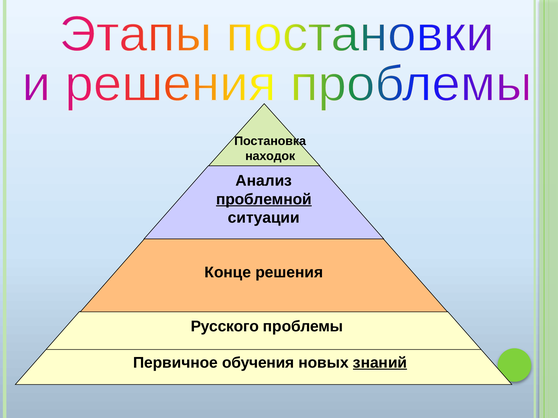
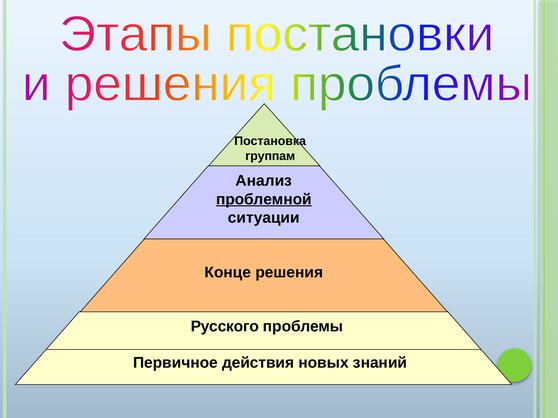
находок: находок -> группам
обучения: обучения -> действия
знаний underline: present -> none
